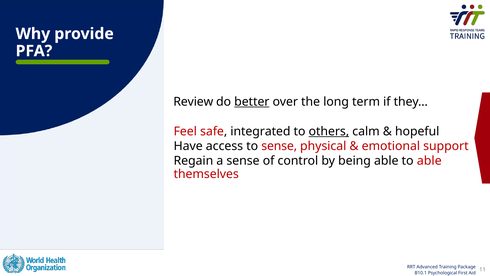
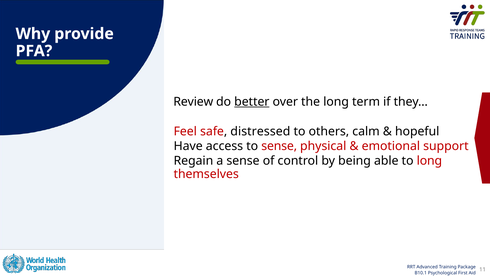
integrated: integrated -> distressed
others underline: present -> none
to able: able -> long
